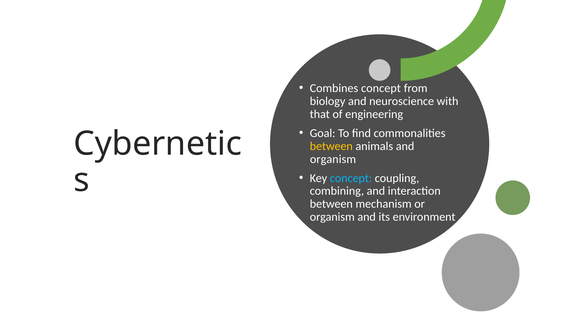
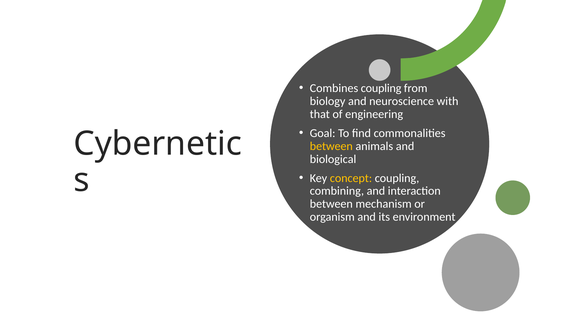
Combines concept: concept -> coupling
organism at (333, 159): organism -> biological
concept at (351, 178) colour: light blue -> yellow
